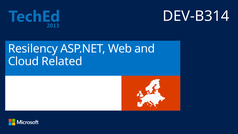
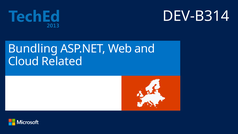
Resilency: Resilency -> Bundling
